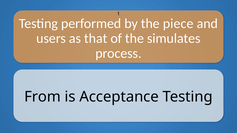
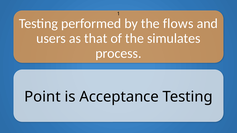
piece: piece -> flows
From: From -> Point
